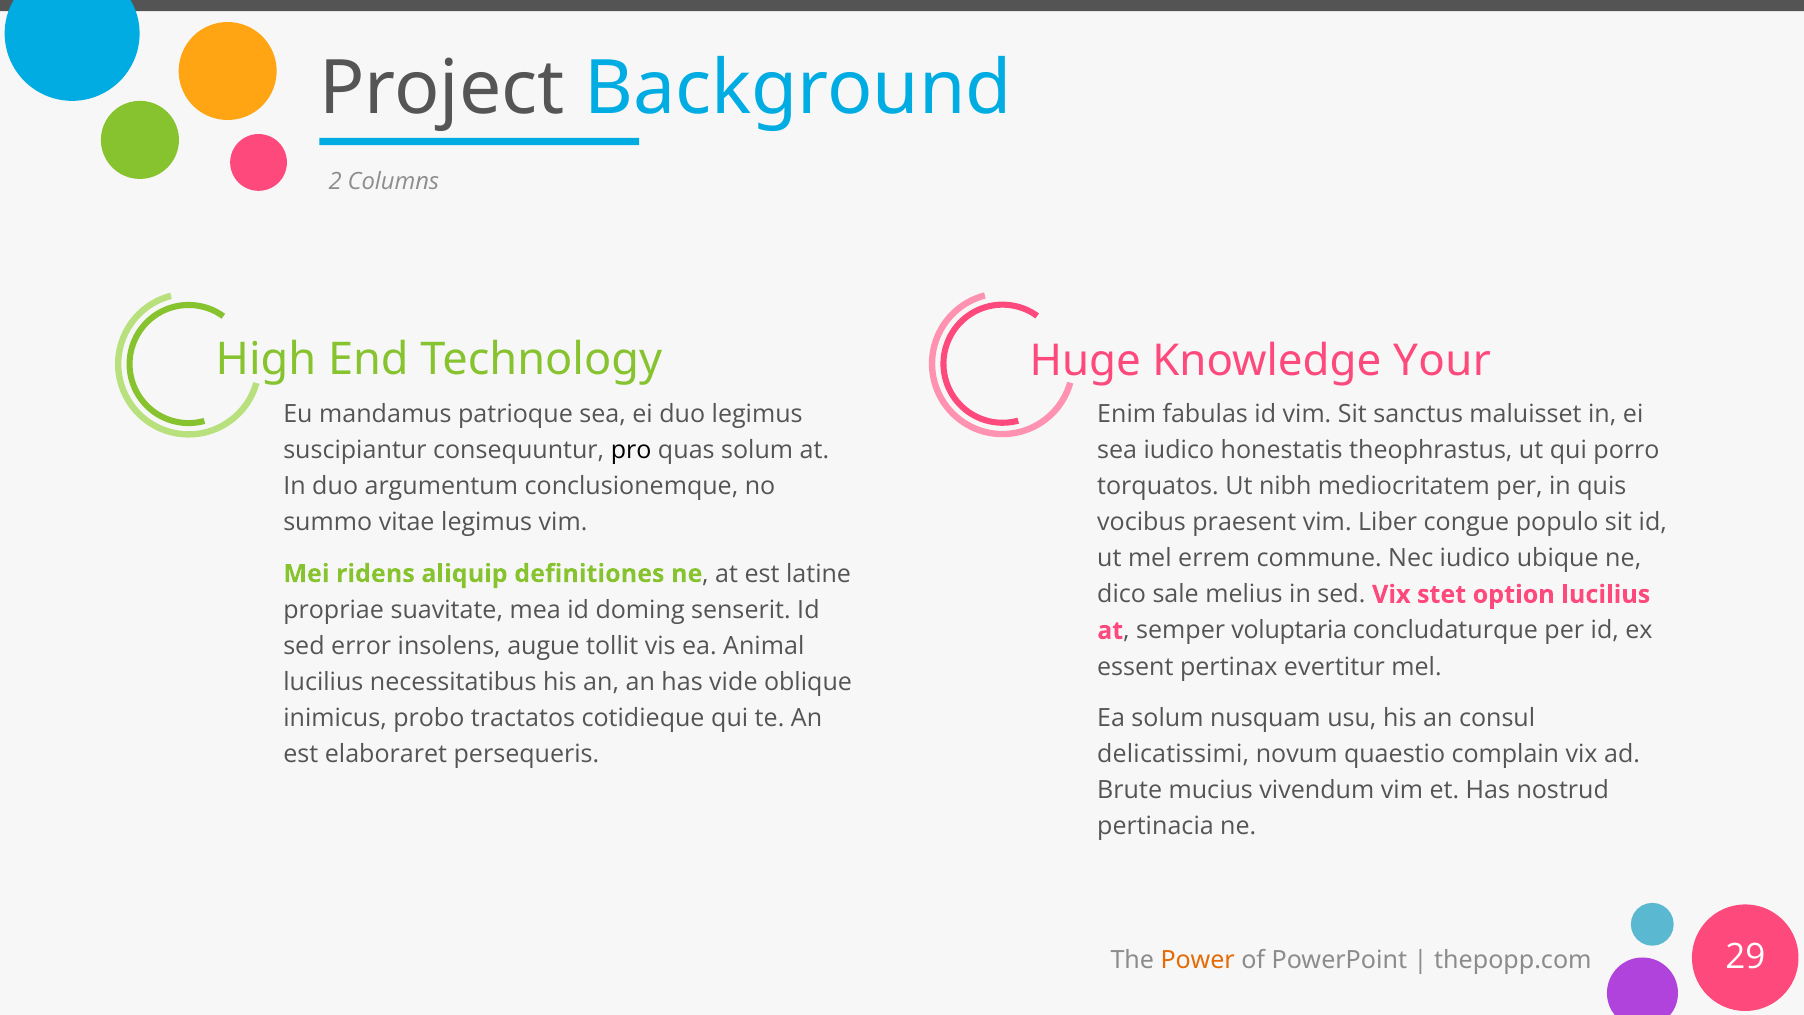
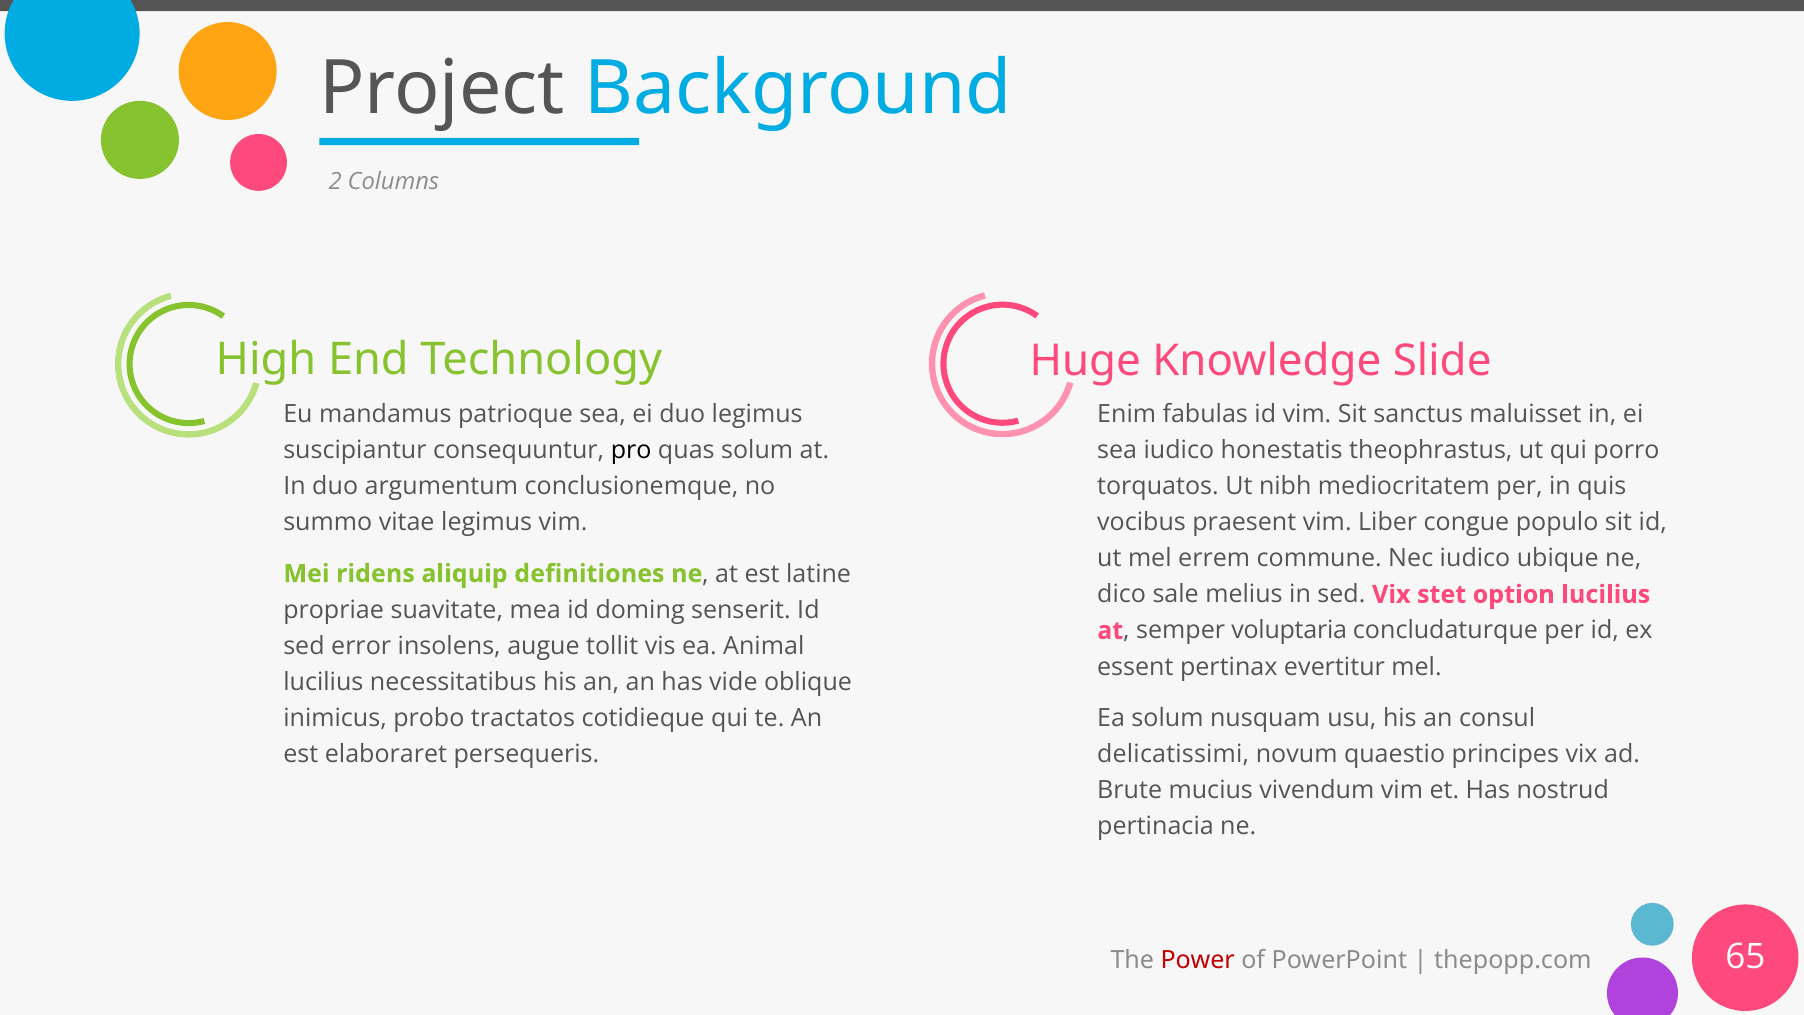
Your: Your -> Slide
complain: complain -> principes
Power colour: orange -> red
29: 29 -> 65
